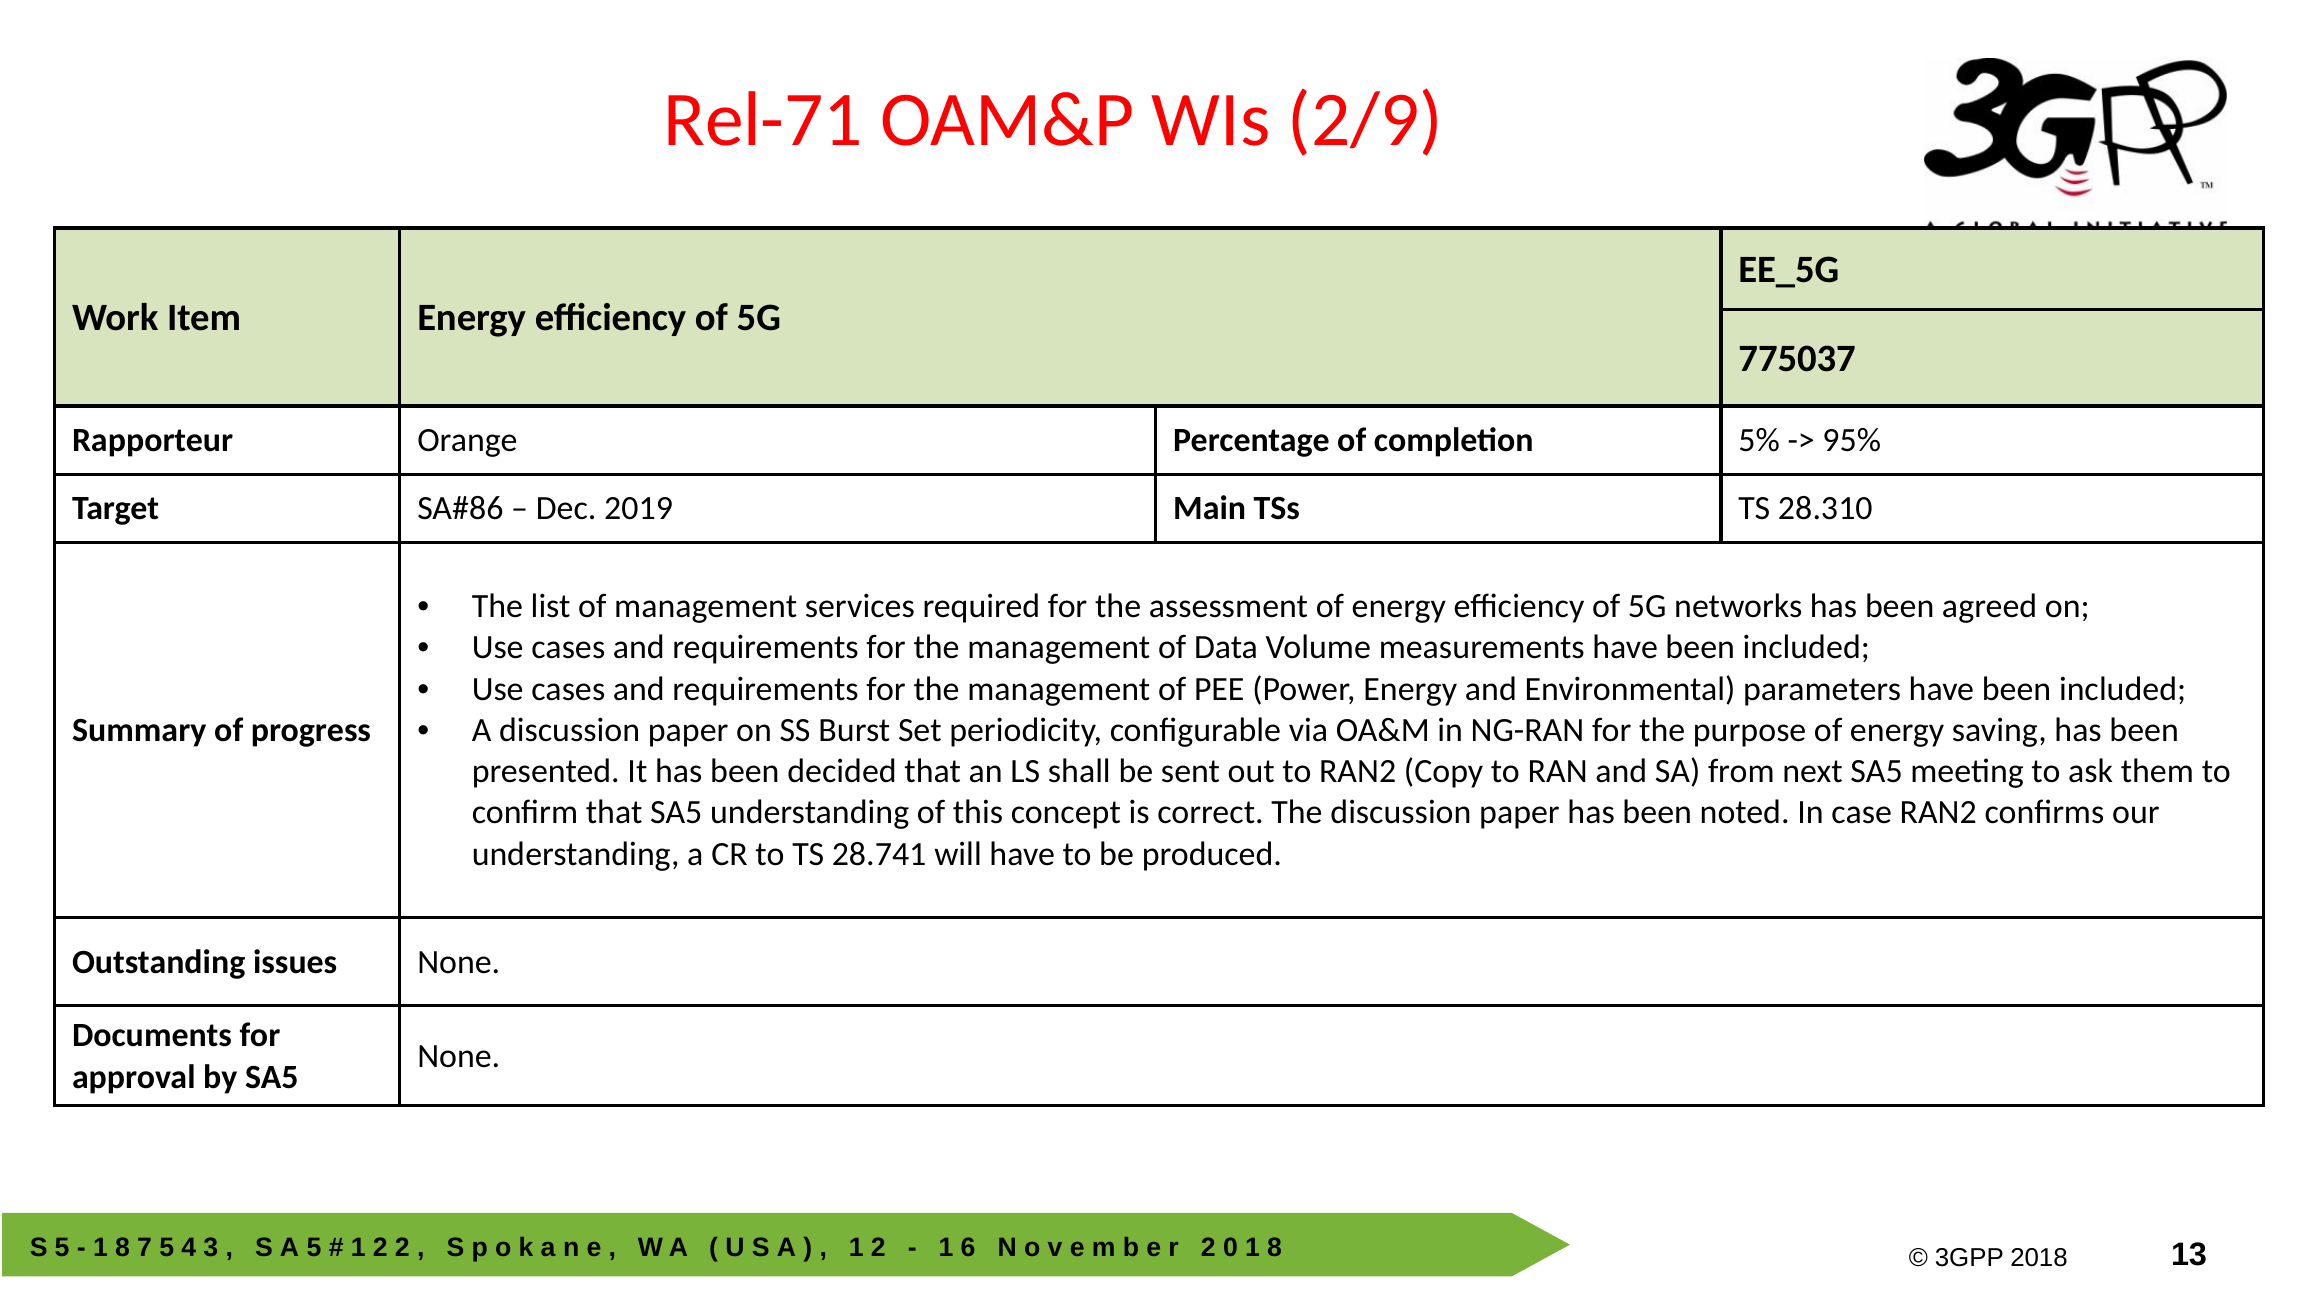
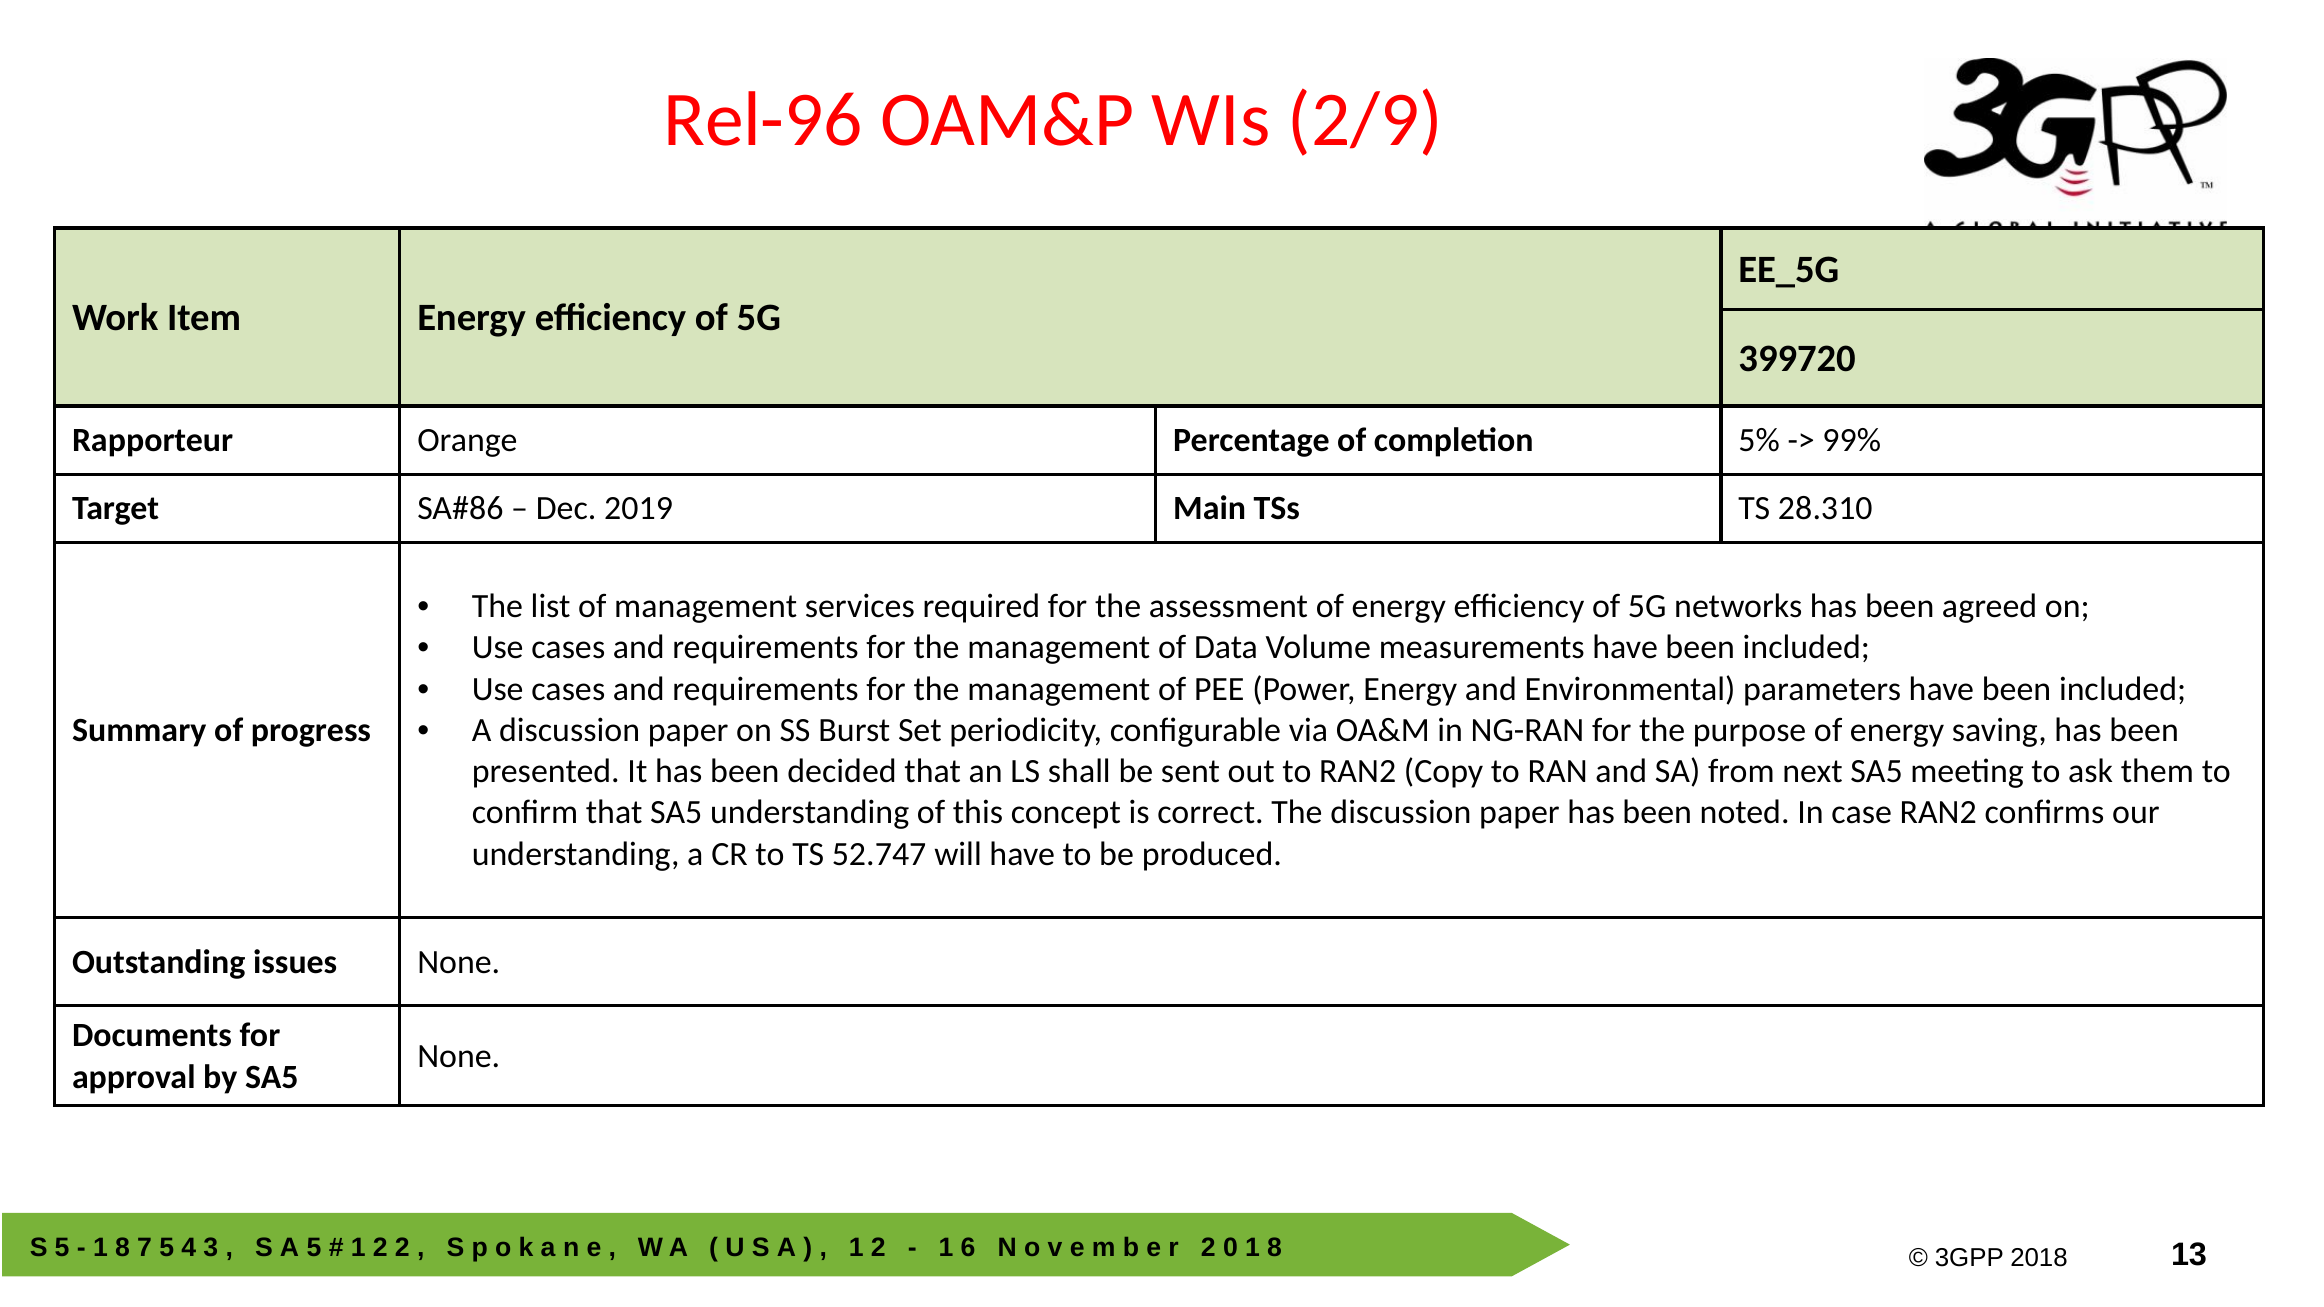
Rel-71: Rel-71 -> Rel-96
775037: 775037 -> 399720
95%: 95% -> 99%
28.741: 28.741 -> 52.747
